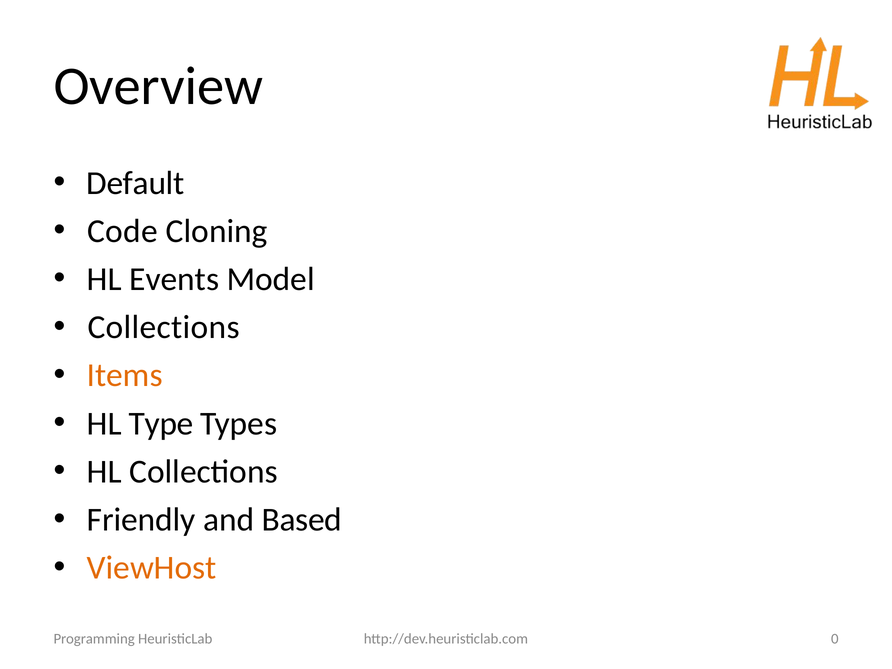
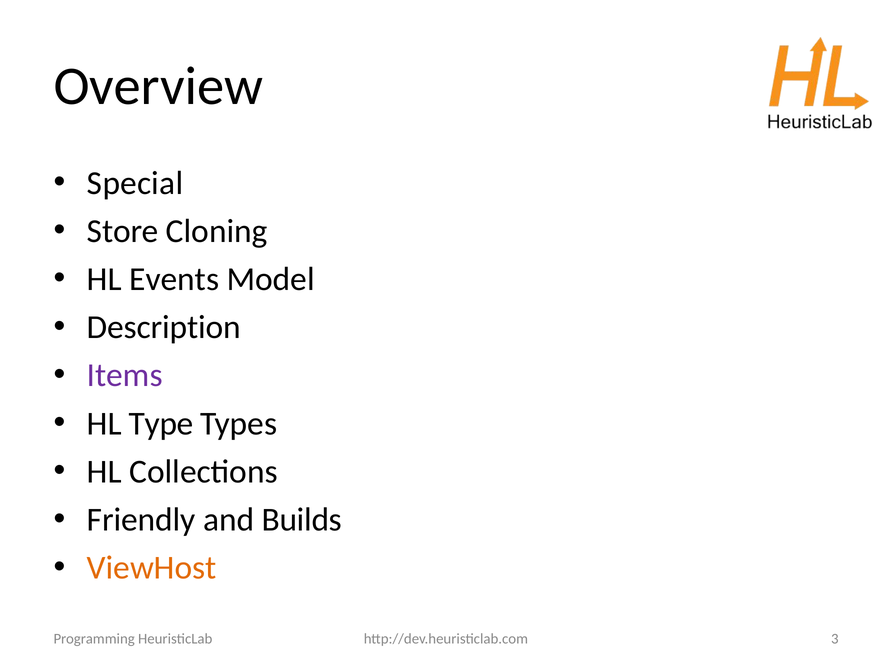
Default: Default -> Special
Code: Code -> Store
Collections at (164, 327): Collections -> Description
Items colour: orange -> purple
Based: Based -> Builds
0: 0 -> 3
